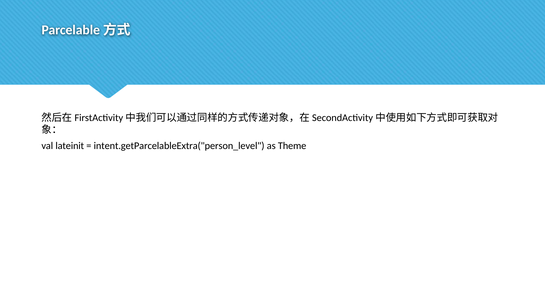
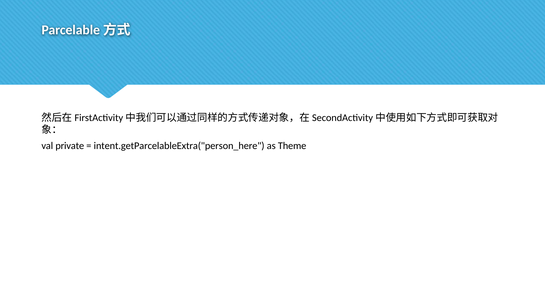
lateinit: lateinit -> private
intent.getParcelableExtra("person_level: intent.getParcelableExtra("person_level -> intent.getParcelableExtra("person_here
